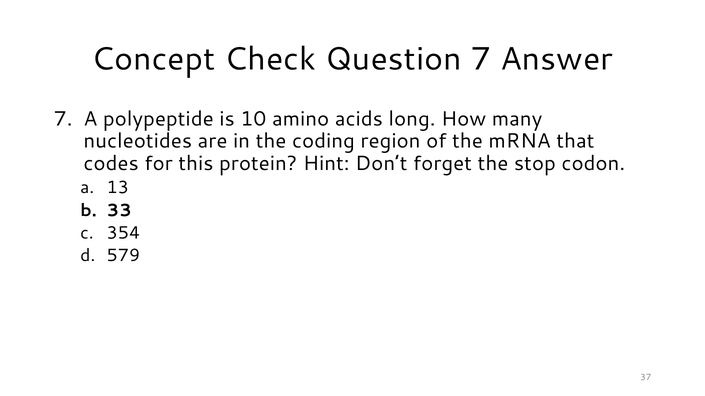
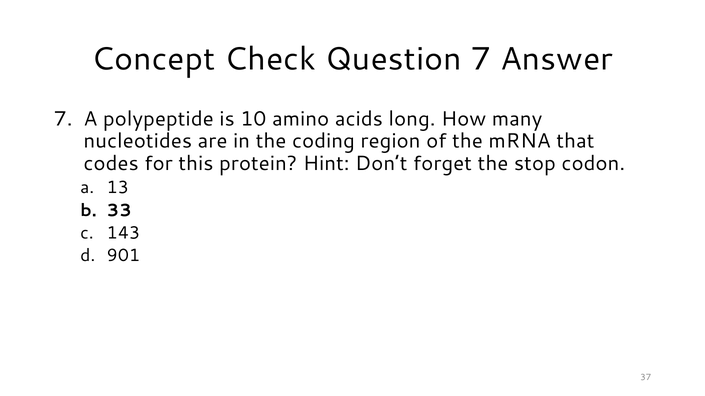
354: 354 -> 143
579: 579 -> 901
